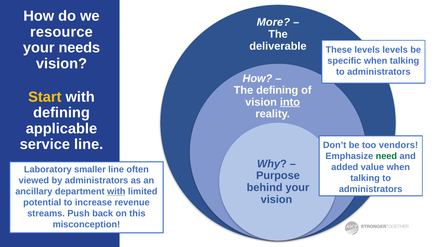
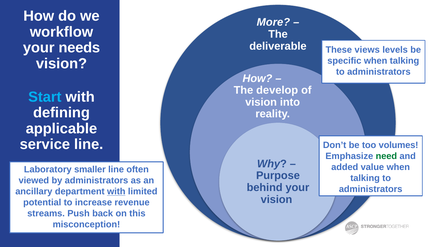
resource: resource -> workflow
These levels: levels -> views
The defining: defining -> develop
Start colour: yellow -> light blue
into underline: present -> none
vendors: vendors -> volumes
